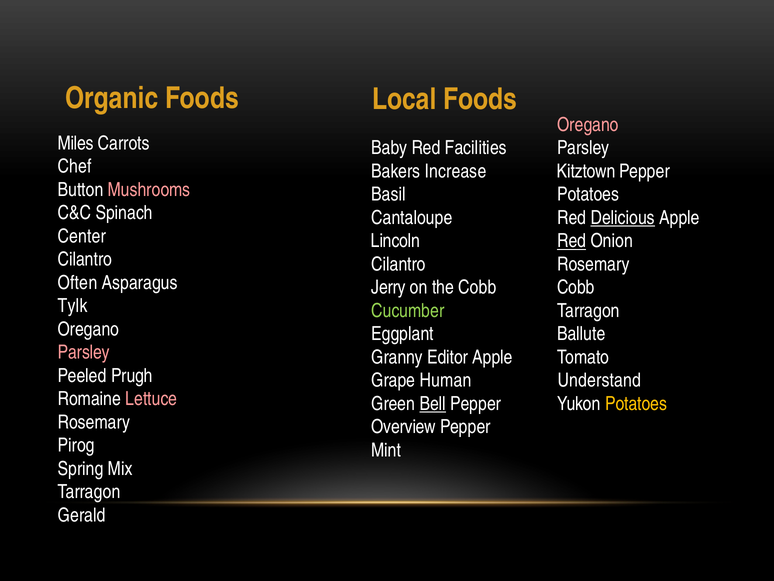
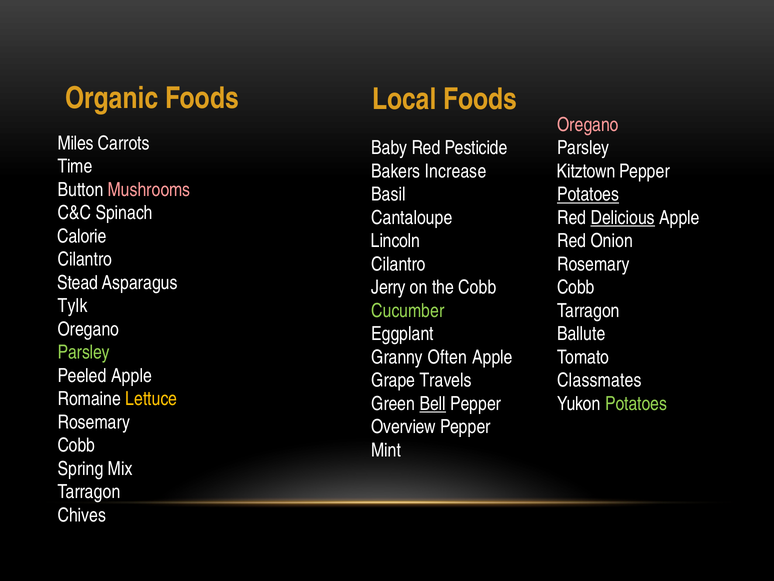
Facilities: Facilities -> Pesticide
Chef: Chef -> Time
Potatoes at (588, 194) underline: none -> present
Center: Center -> Calorie
Red at (572, 241) underline: present -> none
Often: Often -> Stead
Parsley at (84, 352) colour: pink -> light green
Editor: Editor -> Often
Peeled Prugh: Prugh -> Apple
Human: Human -> Travels
Understand: Understand -> Classmates
Lettuce colour: pink -> yellow
Potatoes at (636, 403) colour: yellow -> light green
Pirog at (76, 445): Pirog -> Cobb
Gerald: Gerald -> Chives
